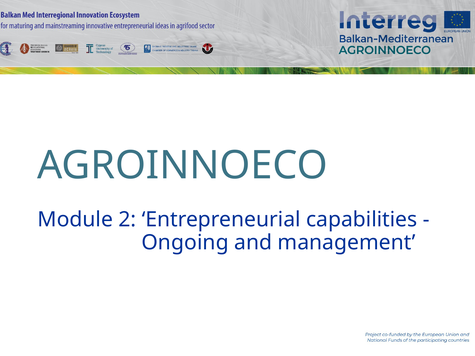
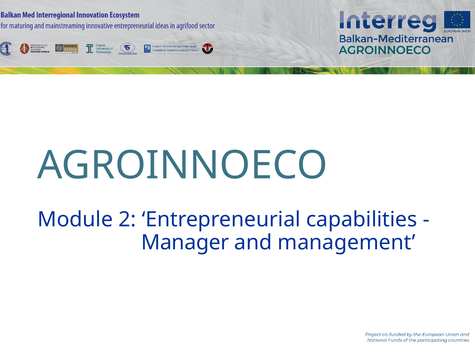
Ongoing: Ongoing -> Manager
